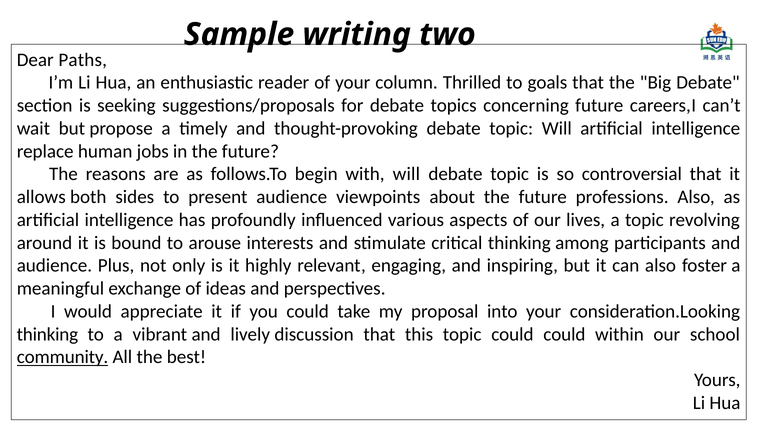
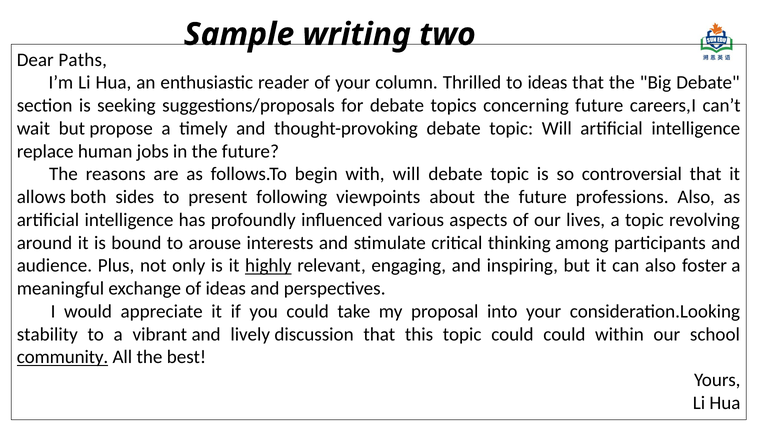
to goals: goals -> ideas
present audience: audience -> following
highly underline: none -> present
thinking at (47, 334): thinking -> stability
